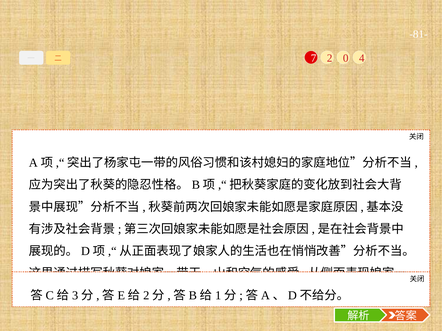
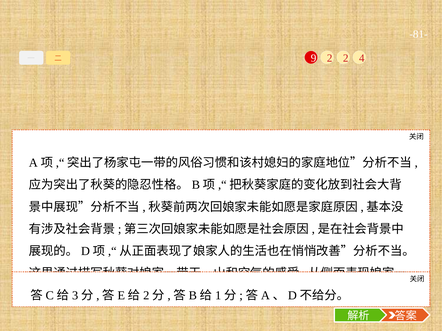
7: 7 -> 9
2 0: 0 -> 2
